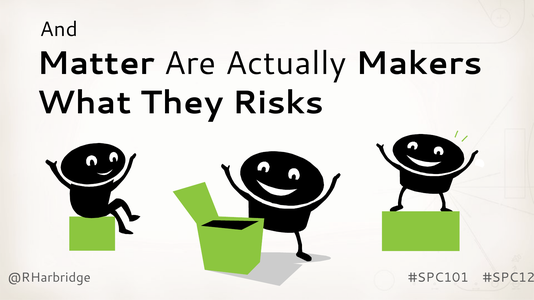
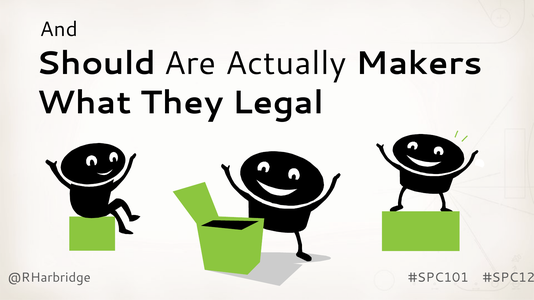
Matter: Matter -> Should
Risks: Risks -> Legal
